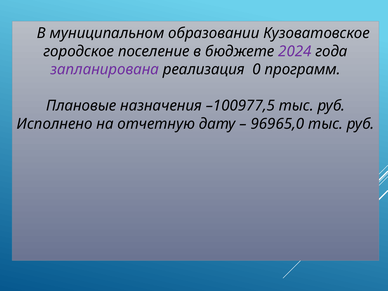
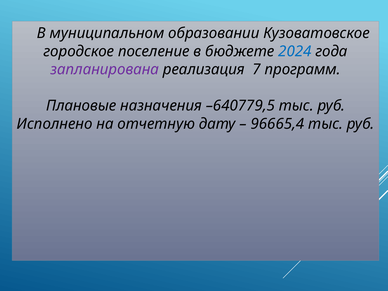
2024 colour: purple -> blue
0: 0 -> 7
–100977,5: –100977,5 -> –640779,5
96965,0: 96965,0 -> 96665,4
